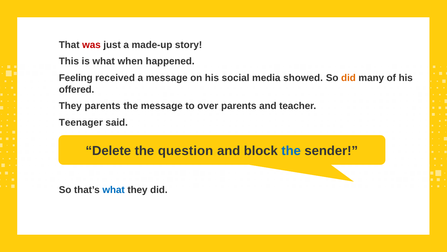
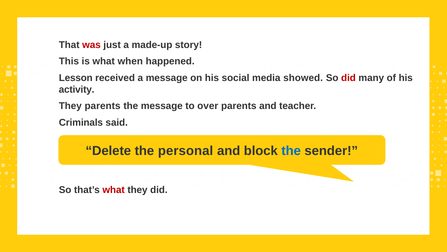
Feeling: Feeling -> Lesson
did at (348, 78) colour: orange -> red
offered: offered -> activity
Teenager: Teenager -> Criminals
question: question -> personal
what at (114, 189) colour: blue -> red
